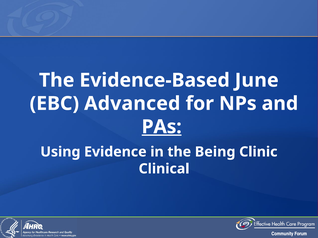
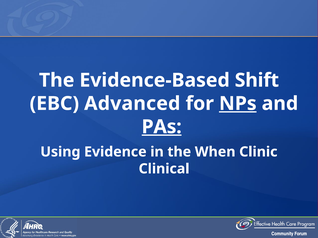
June: June -> Shift
NPs underline: none -> present
Being: Being -> When
